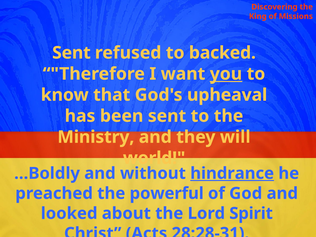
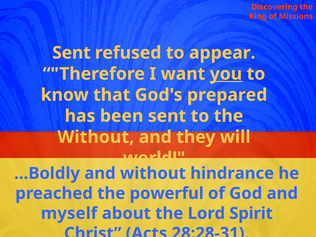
backed: backed -> appear
upheaval: upheaval -> prepared
Ministry at (96, 137): Ministry -> Without
hindrance underline: present -> none
looked: looked -> myself
